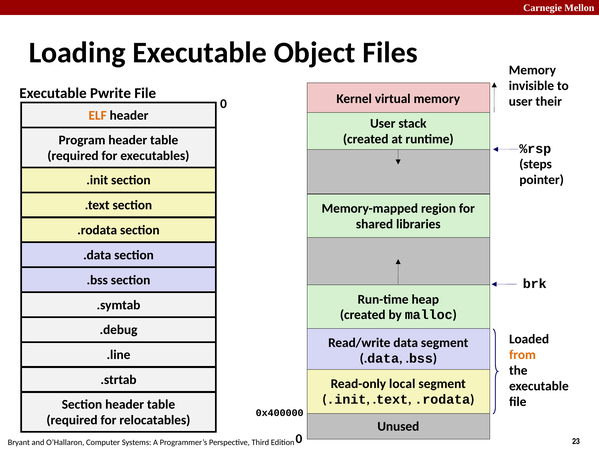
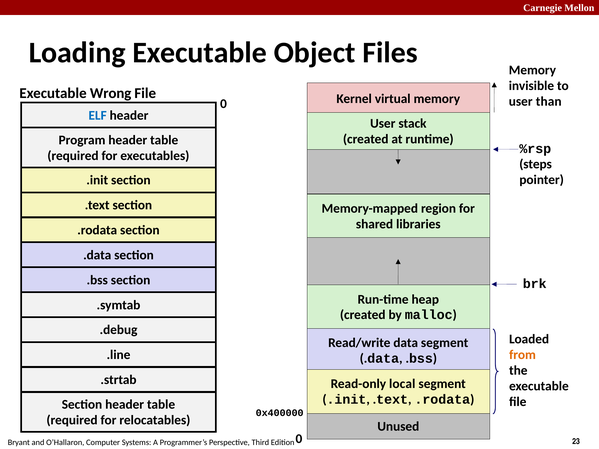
Pwrite: Pwrite -> Wrong
their: their -> than
ELF colour: orange -> blue
